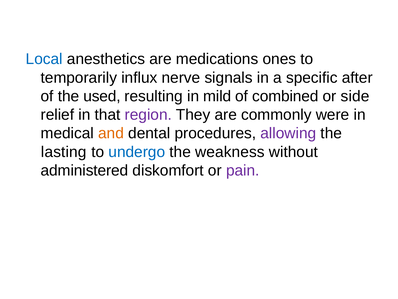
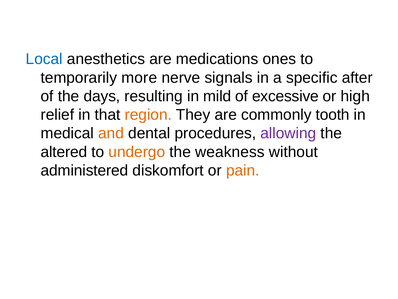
influx: influx -> more
used: used -> days
combined: combined -> excessive
side: side -> high
region colour: purple -> orange
were: were -> tooth
lasting: lasting -> altered
undergo colour: blue -> orange
pain colour: purple -> orange
